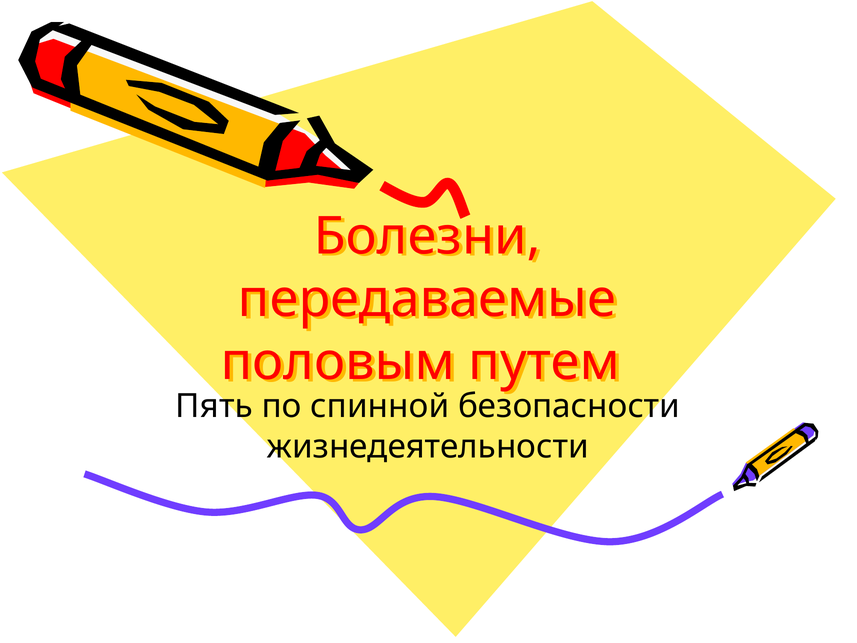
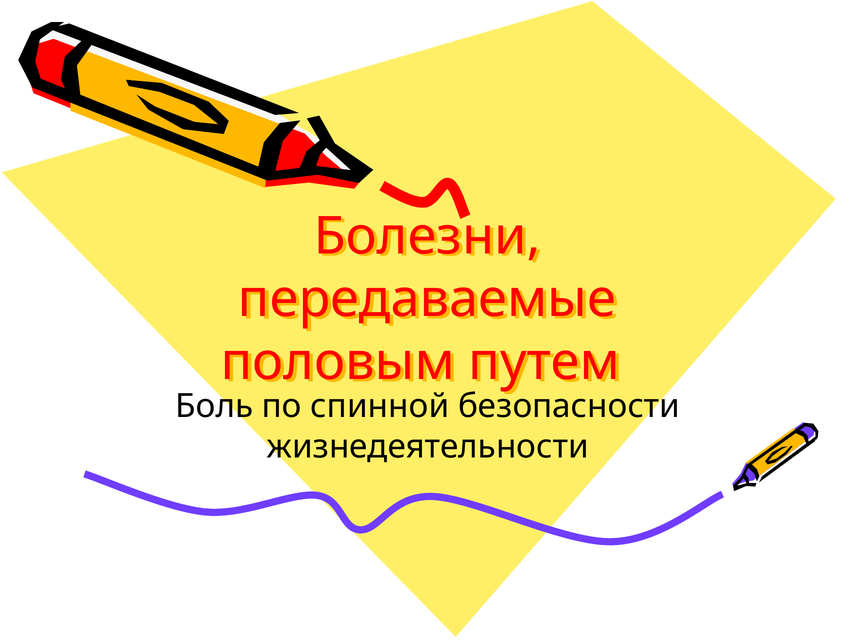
Пять: Пять -> Боль
